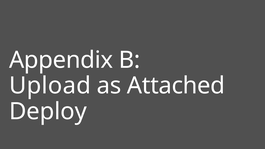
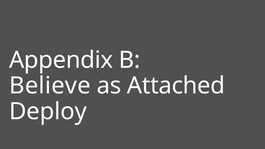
Upload: Upload -> Believe
